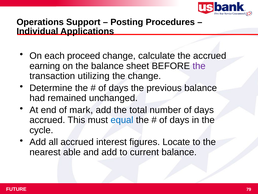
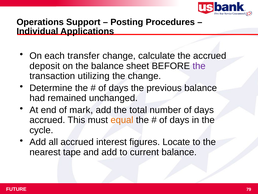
proceed: proceed -> transfer
earning: earning -> deposit
equal colour: blue -> orange
able: able -> tape
